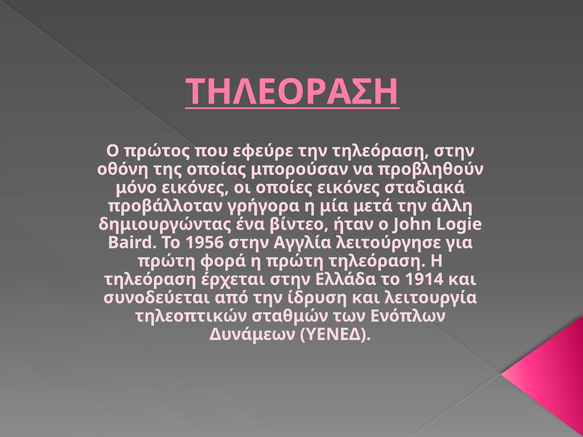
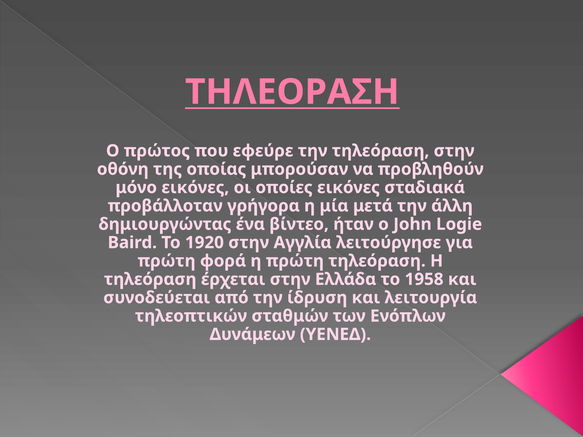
1956: 1956 -> 1920
1914: 1914 -> 1958
